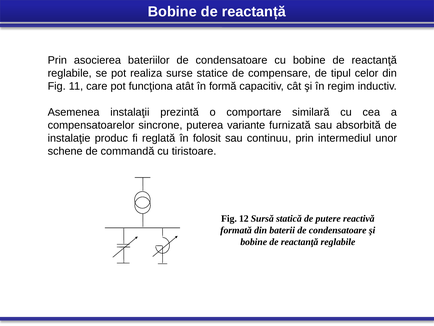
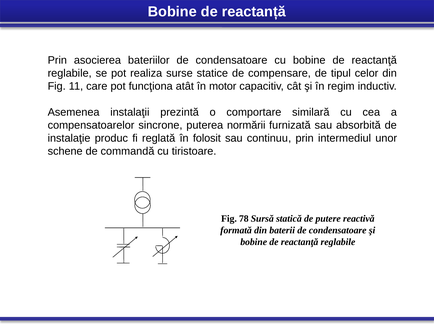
formă: formă -> motor
variante: variante -> normării
12: 12 -> 78
